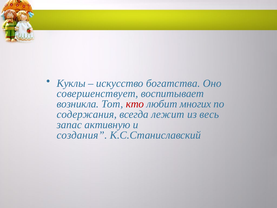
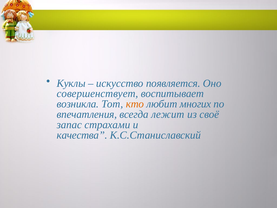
богатства: богатства -> появляется
кто colour: red -> orange
содержания: содержания -> впечатления
весь: весь -> своё
активную: активную -> страхами
создания: создания -> качества
